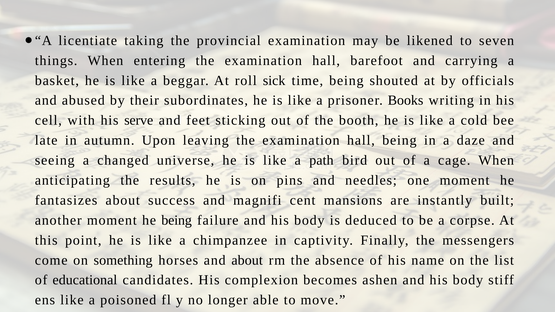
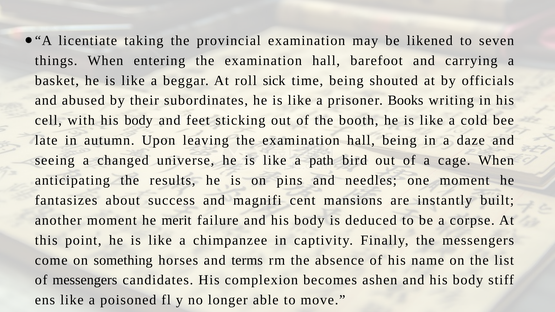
with his serve: serve -> body
he being: being -> merit
and about: about -> terms
of educational: educational -> messengers
